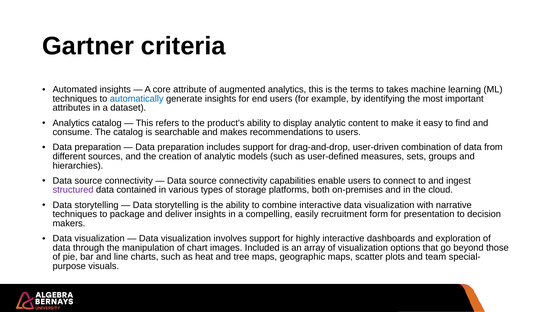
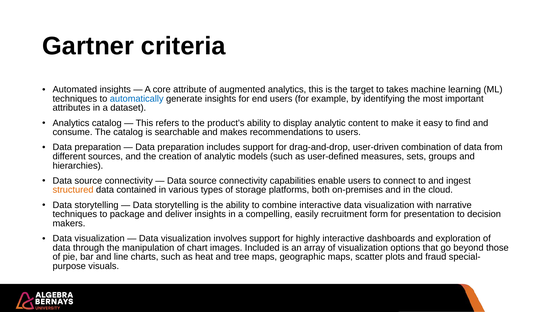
terms: terms -> target
structured colour: purple -> orange
team: team -> fraud
